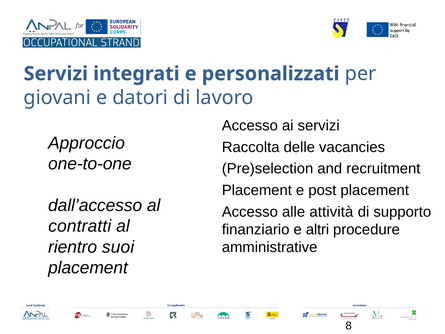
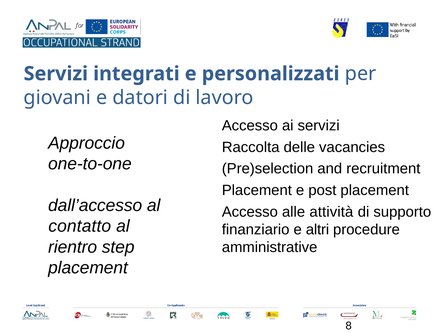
contratti: contratti -> contatto
suoi: suoi -> step
